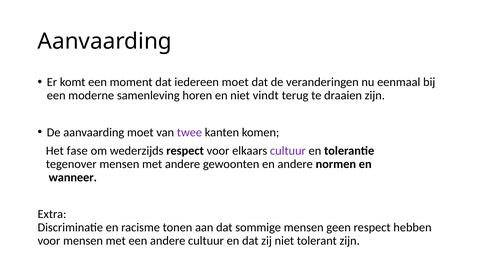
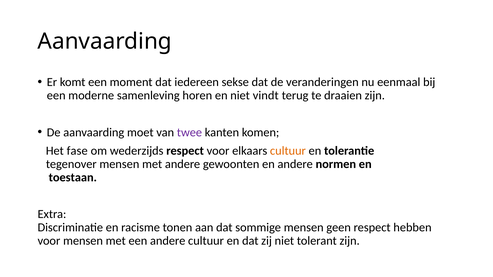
iedereen moet: moet -> sekse
cultuur at (288, 151) colour: purple -> orange
wanneer: wanneer -> toestaan
